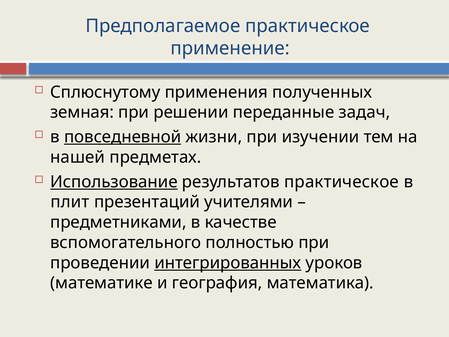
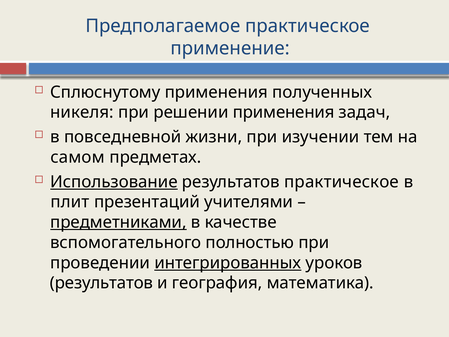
земная: земная -> никеля
решении переданные: переданные -> применения
повседневной underline: present -> none
нашей: нашей -> самом
предметниками underline: none -> present
математике at (101, 283): математике -> результатов
